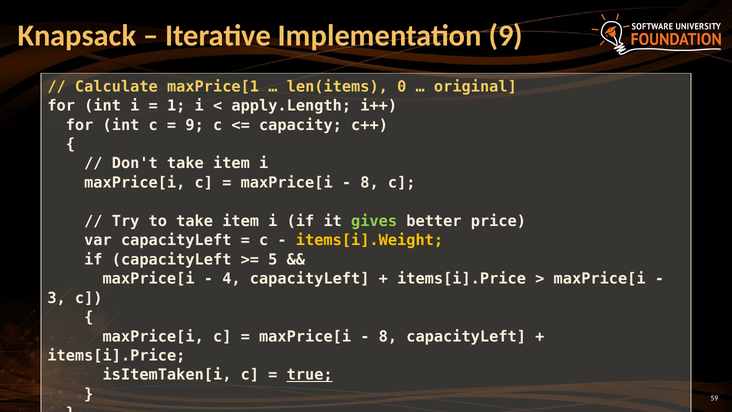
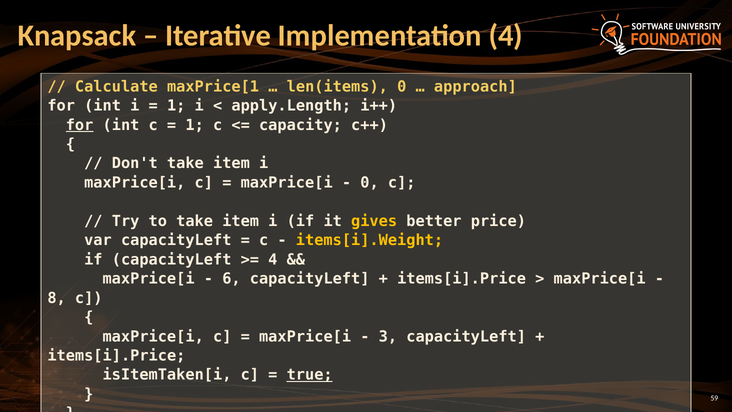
Implementation 9: 9 -> 4
original: original -> approach
for at (80, 125) underline: none -> present
9 at (195, 125): 9 -> 1
8 at (370, 183): 8 -> 0
gives colour: light green -> yellow
5 at (273, 260): 5 -> 4
4: 4 -> 6
3: 3 -> 8
8 at (388, 336): 8 -> 3
